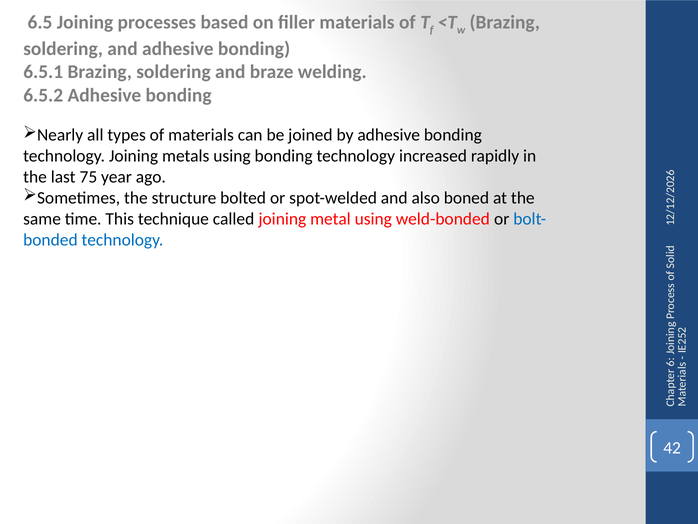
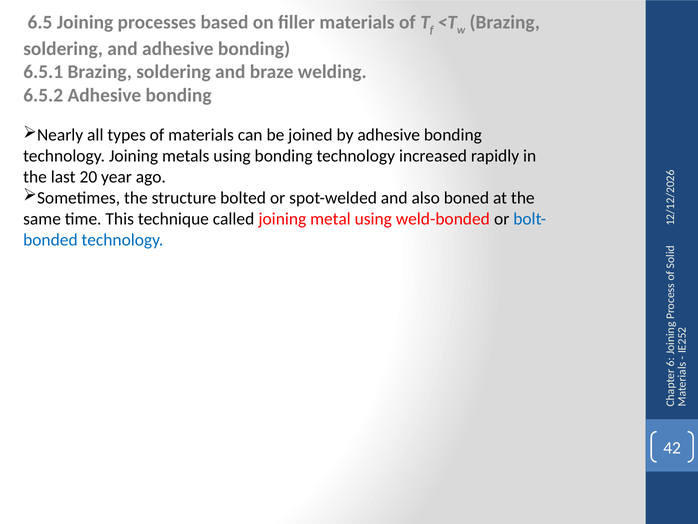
75: 75 -> 20
